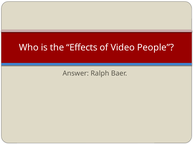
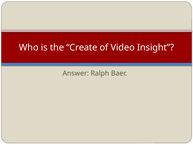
Effects: Effects -> Create
People: People -> Insight
